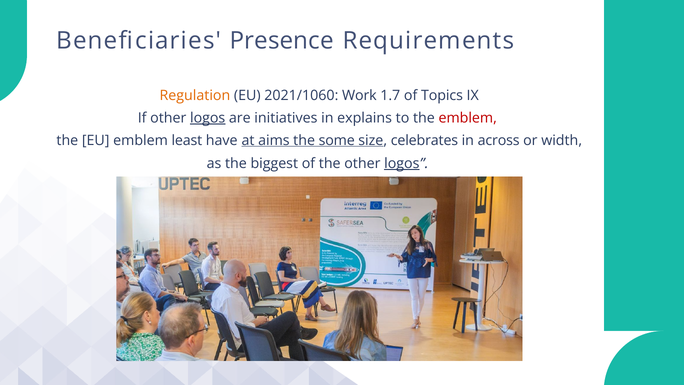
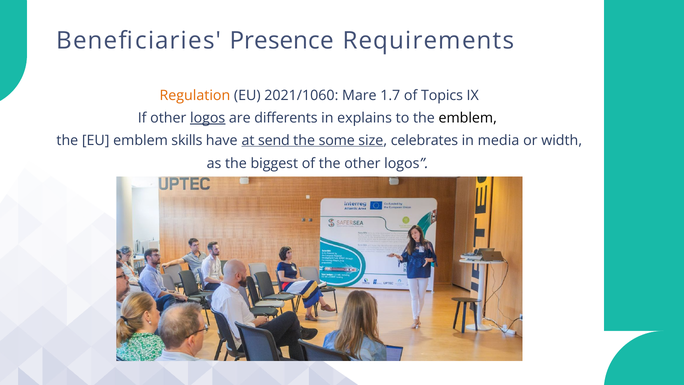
Work: Work -> Mare
initiatives: initiatives -> differents
emblem at (468, 118) colour: red -> black
least: least -> skills
aims: aims -> send
across: across -> media
logos at (402, 163) underline: present -> none
